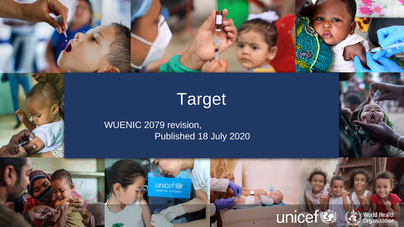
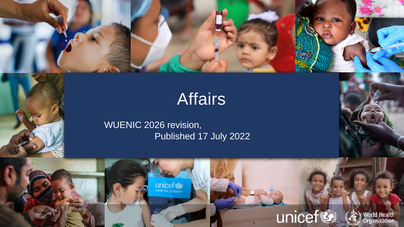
Target: Target -> Affairs
2079: 2079 -> 2026
18: 18 -> 17
2020: 2020 -> 2022
